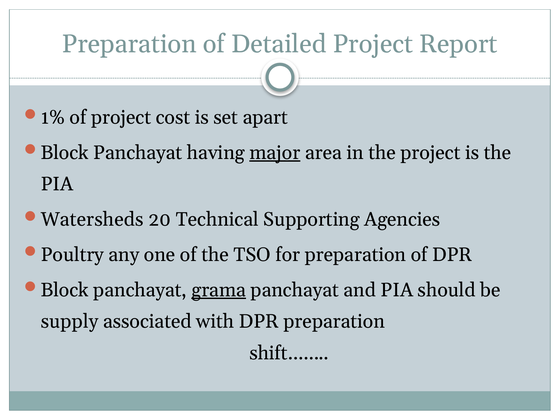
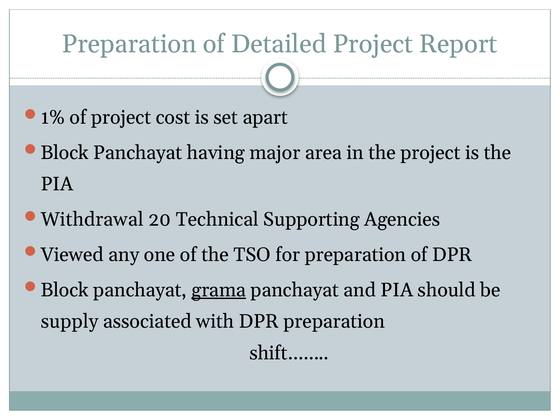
major underline: present -> none
Watersheds: Watersheds -> Withdrawal
Poultry: Poultry -> Viewed
